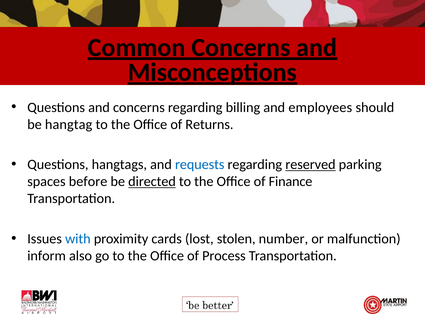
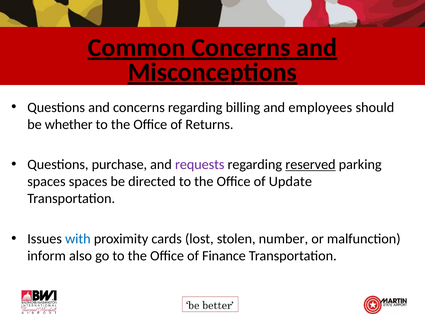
hangtag: hangtag -> whether
hangtags: hangtags -> purchase
requests colour: blue -> purple
spaces before: before -> spaces
directed underline: present -> none
Finance: Finance -> Update
Process: Process -> Finance
